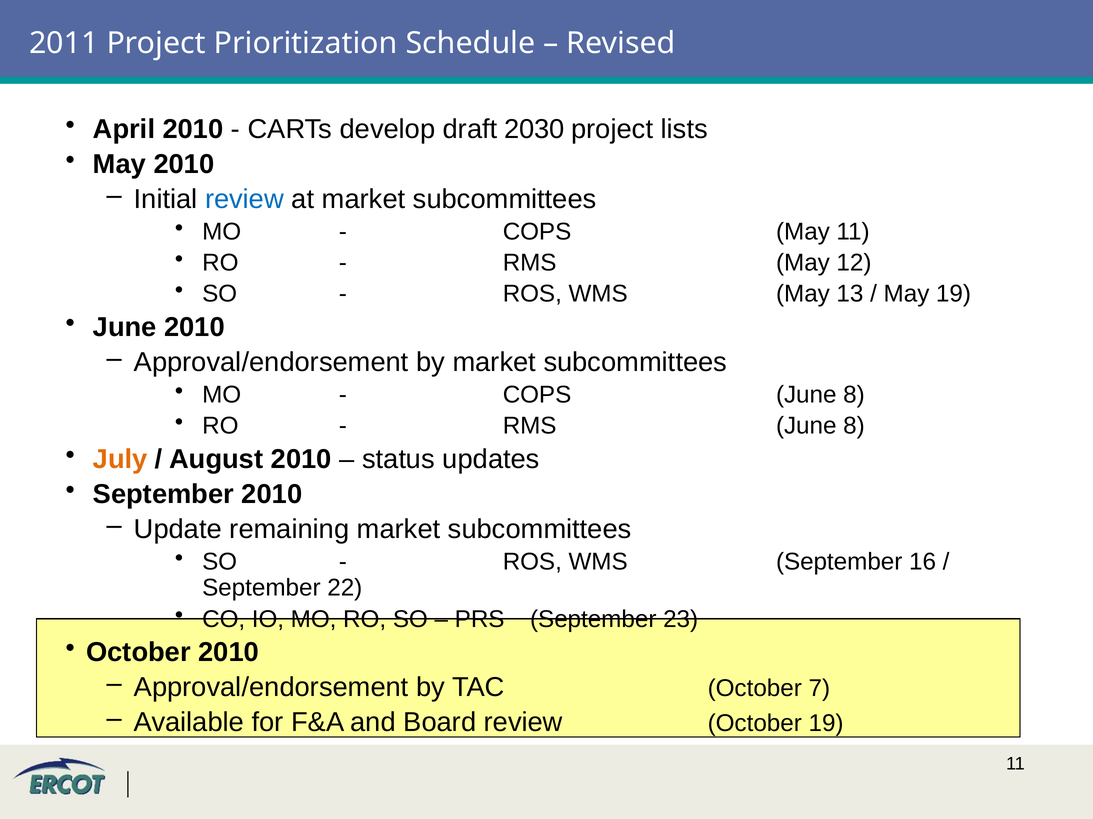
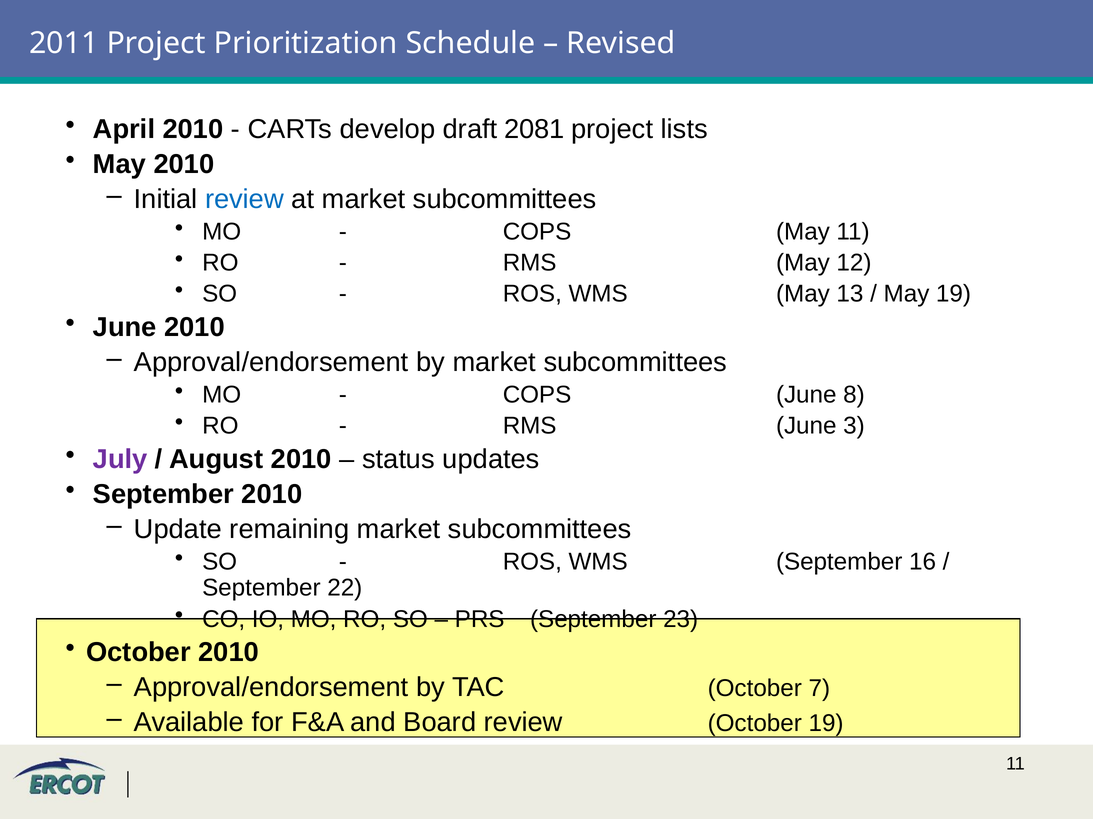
2030: 2030 -> 2081
RMS June 8: 8 -> 3
July colour: orange -> purple
